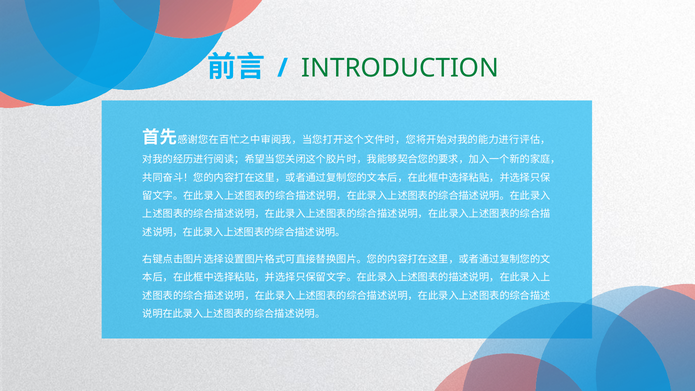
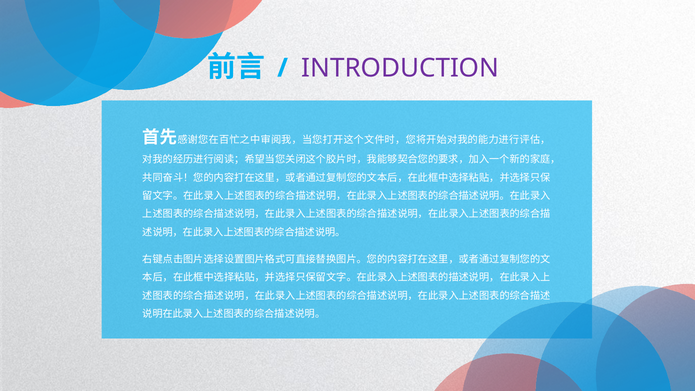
INTRODUCTION colour: green -> purple
